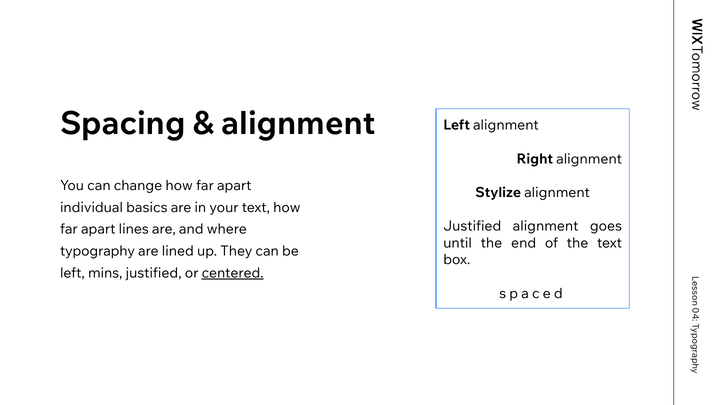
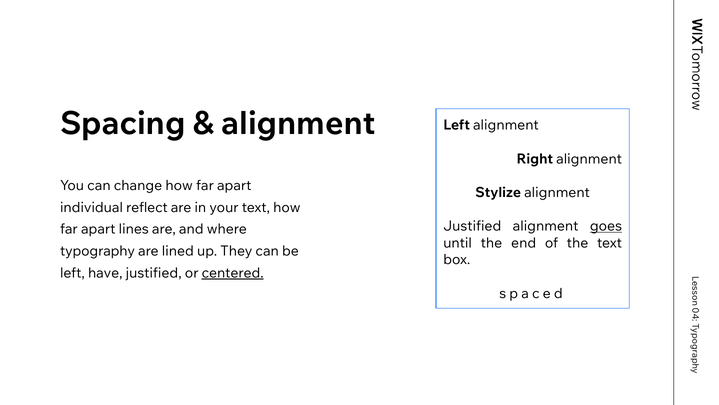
basics: basics -> reflect
goes underline: none -> present
mins: mins -> have
